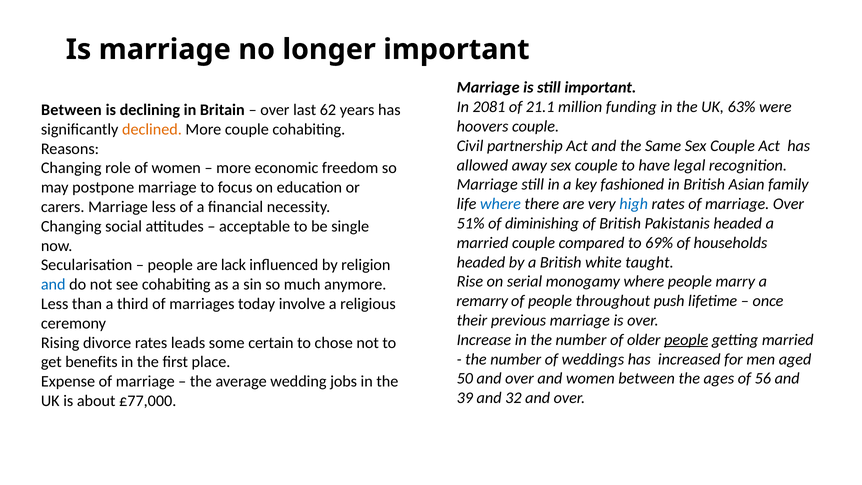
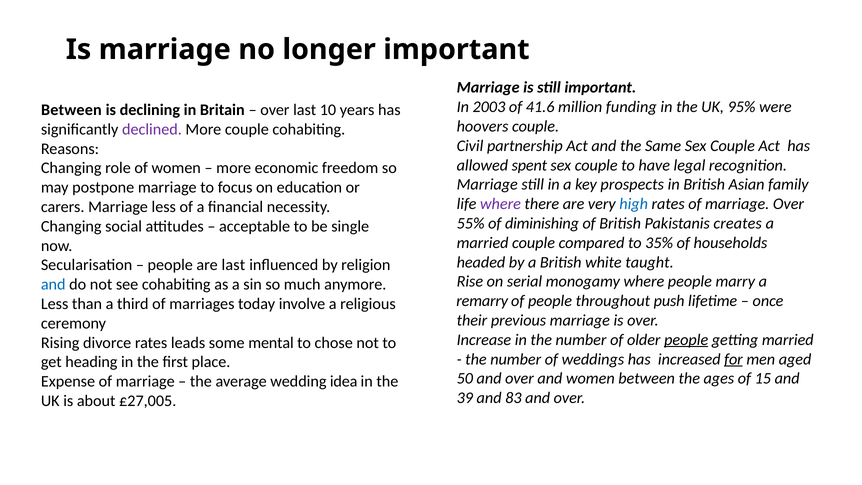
2081: 2081 -> 2003
21.1: 21.1 -> 41.6
63%: 63% -> 95%
62: 62 -> 10
declined colour: orange -> purple
away: away -> spent
fashioned: fashioned -> prospects
where at (500, 204) colour: blue -> purple
51%: 51% -> 55%
Pakistanis headed: headed -> creates
69%: 69% -> 35%
are lack: lack -> last
certain: certain -> mental
for underline: none -> present
benefits: benefits -> heading
56: 56 -> 15
jobs: jobs -> idea
32: 32 -> 83
£77,000: £77,000 -> £27,005
